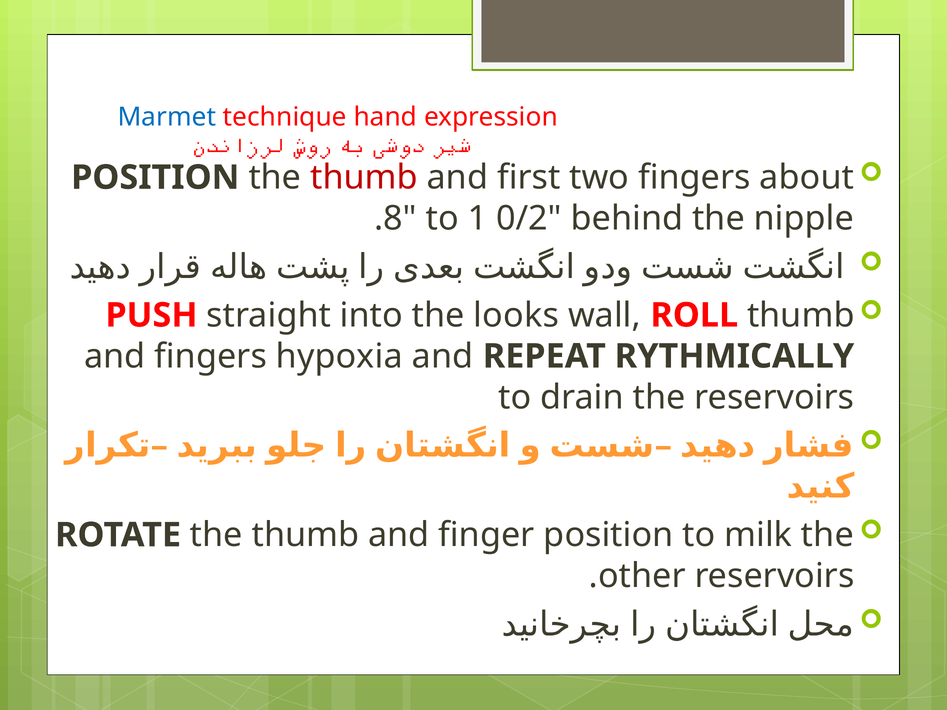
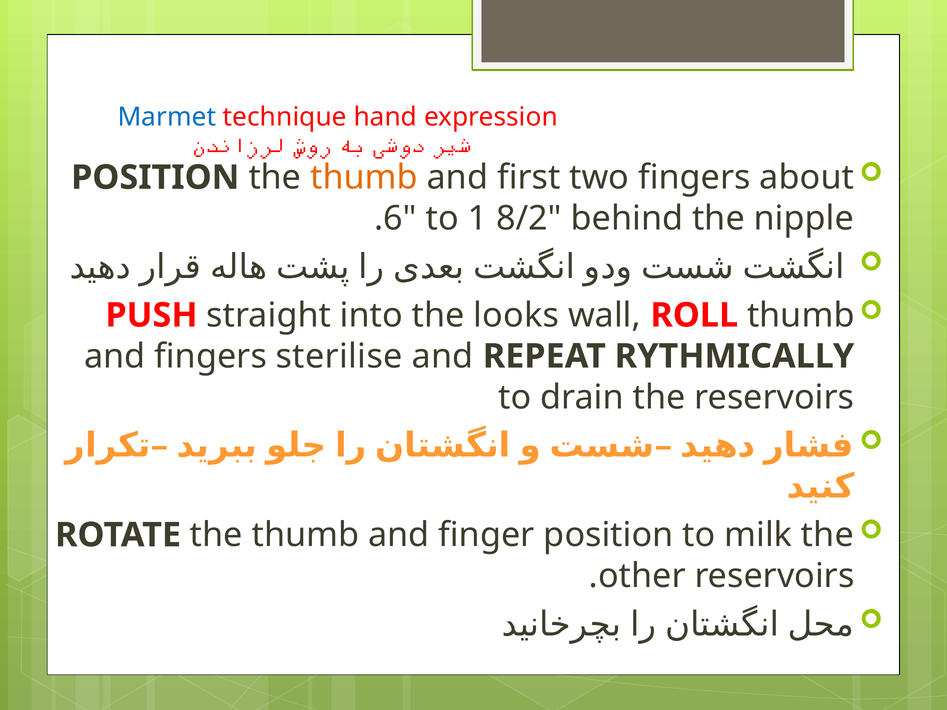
thumb at (364, 178) colour: red -> orange
8: 8 -> 6
0/2: 0/2 -> 8/2
hypoxia: hypoxia -> sterilise
